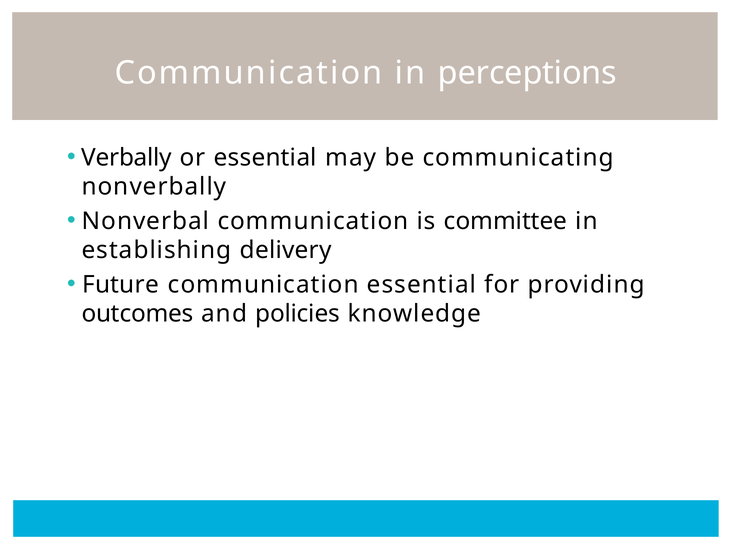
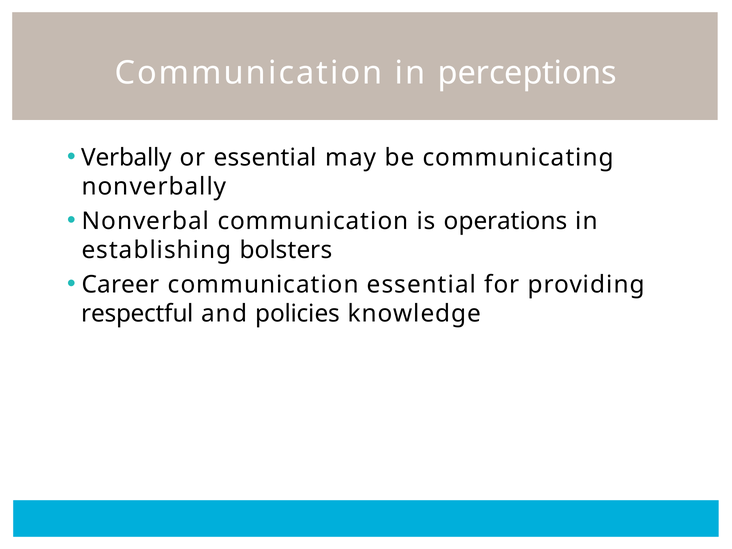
committee: committee -> operations
delivery: delivery -> bolsters
Future: Future -> Career
outcomes: outcomes -> respectful
